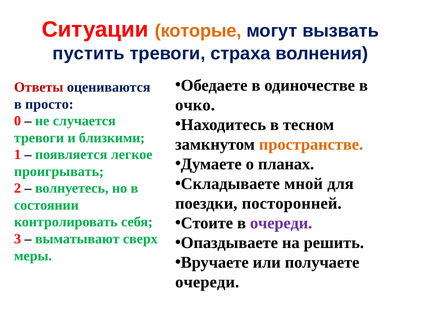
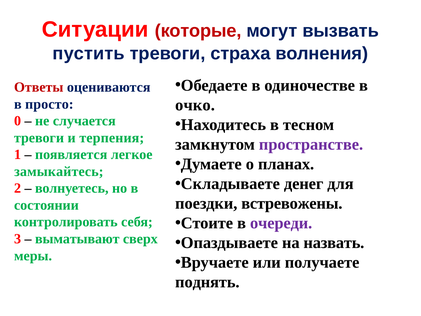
которые colour: orange -> red
близкими: близкими -> терпения
пространстве colour: orange -> purple
проигрывать: проигрывать -> замыкайтесь
мной: мной -> денег
посторонней: посторонней -> встревожены
решить: решить -> назвать
очереди at (207, 282): очереди -> поднять
